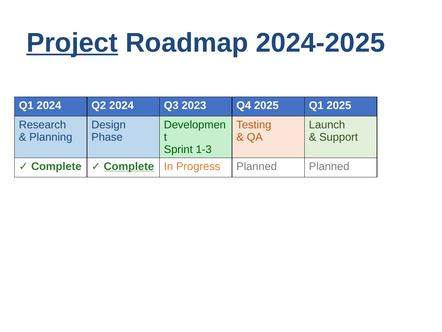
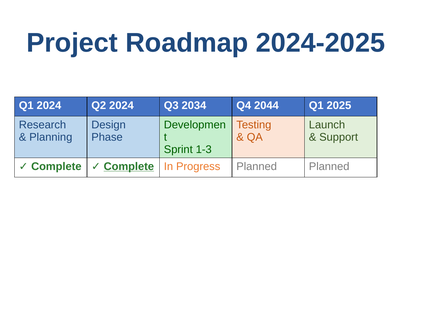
Project underline: present -> none
2023: 2023 -> 2034
Q4 2025: 2025 -> 2044
